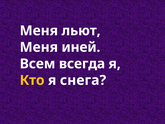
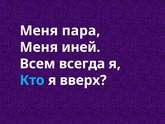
льют: льют -> пара
Кто colour: yellow -> light blue
снега: снега -> вверх
